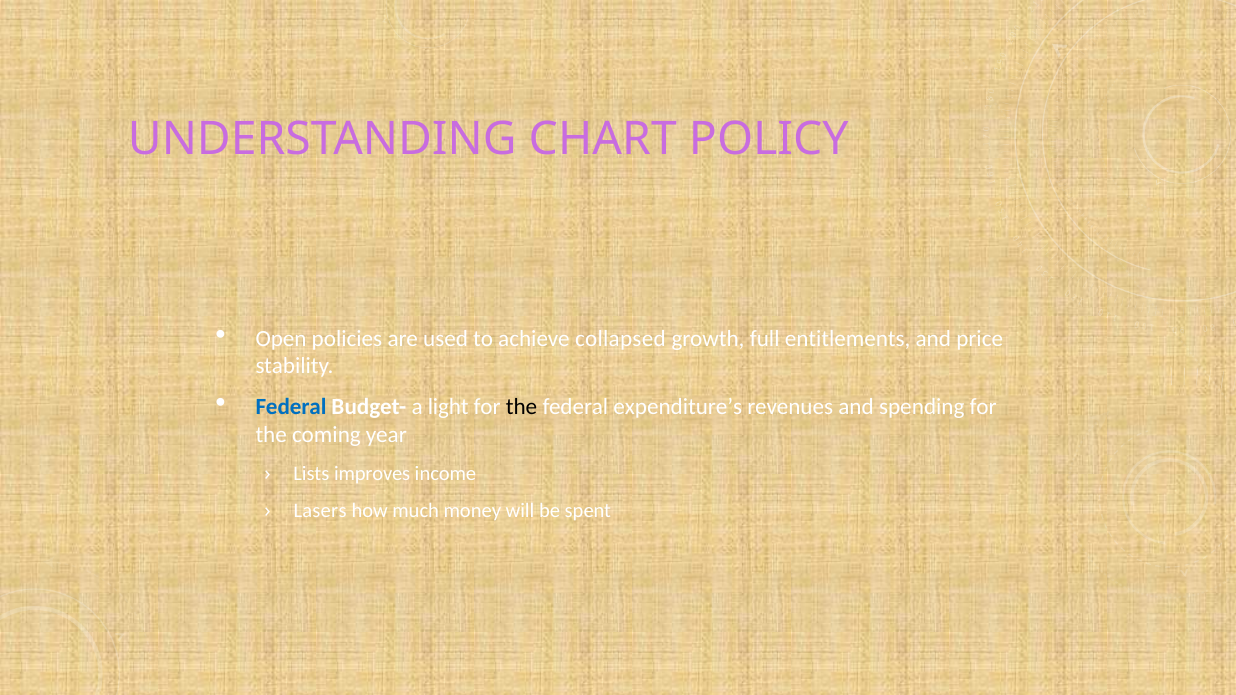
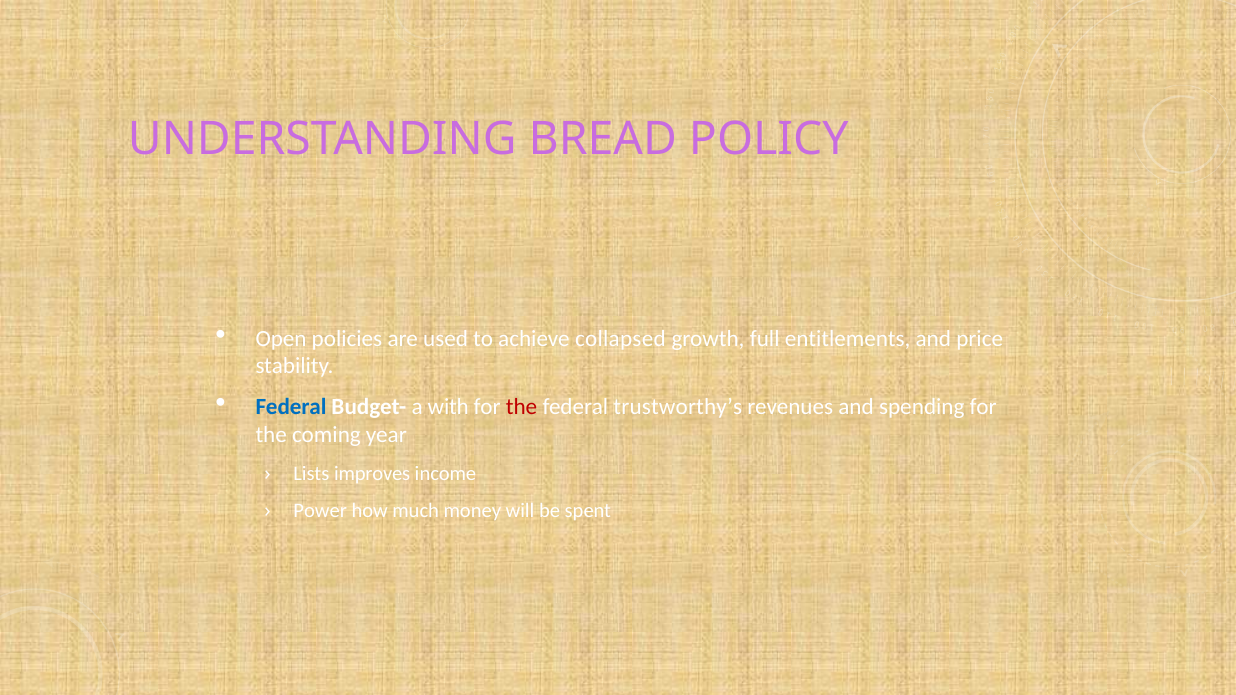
CHART: CHART -> BREAD
light: light -> with
the at (522, 407) colour: black -> red
expenditure’s: expenditure’s -> trustworthy’s
Lasers: Lasers -> Power
